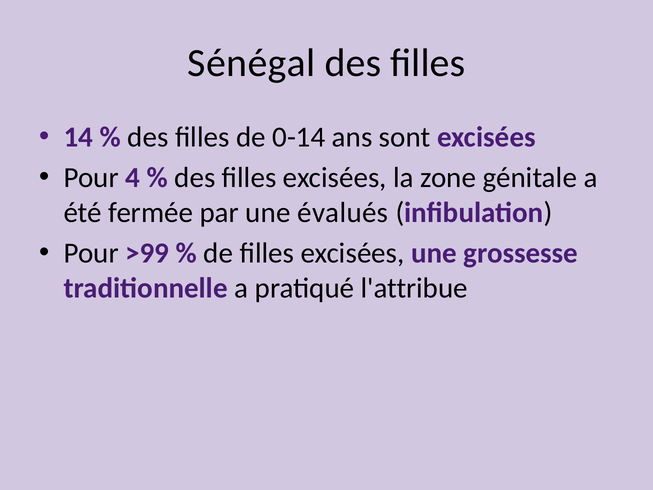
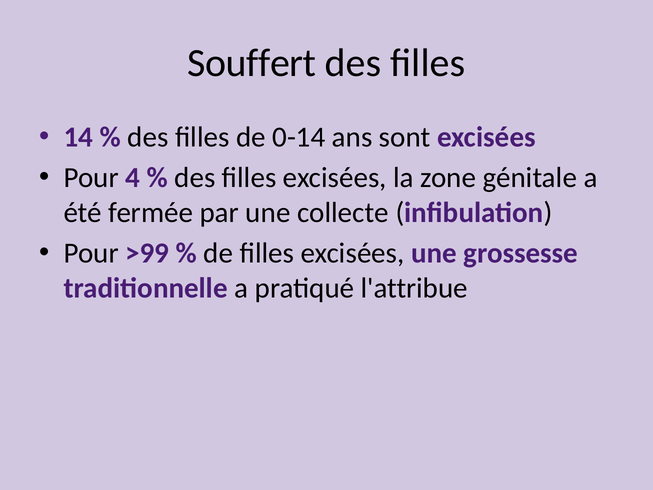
Sénégal: Sénégal -> Souffert
évalués: évalués -> collecte
